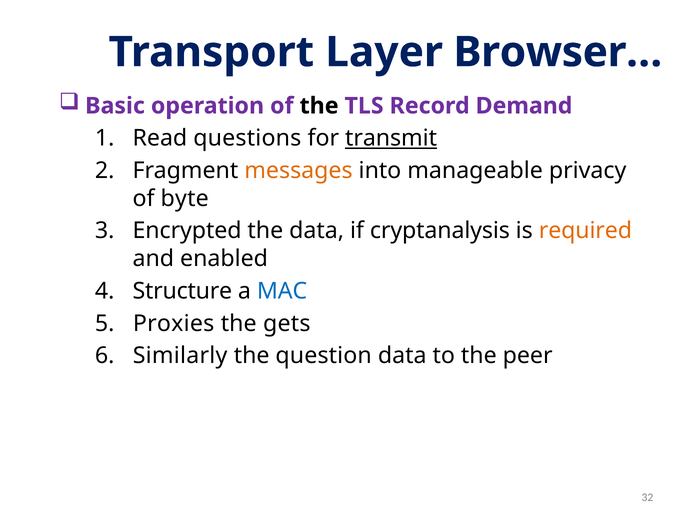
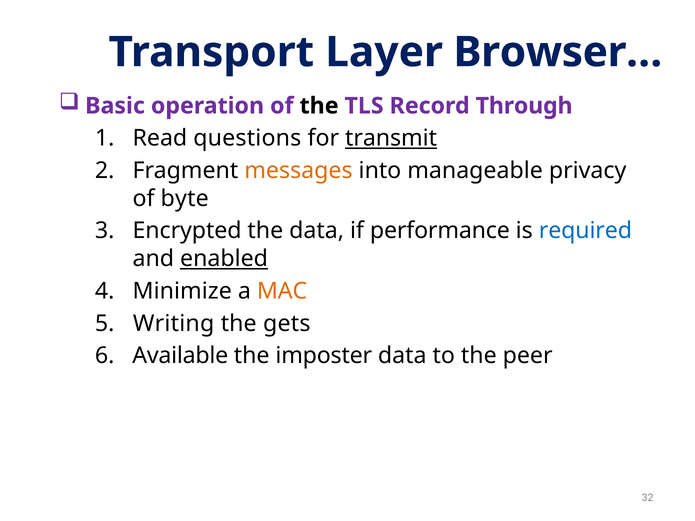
Demand: Demand -> Through
cryptanalysis: cryptanalysis -> performance
required colour: orange -> blue
enabled underline: none -> present
Structure: Structure -> Minimize
MAC colour: blue -> orange
Proxies: Proxies -> Writing
Similarly: Similarly -> Available
question: question -> imposter
